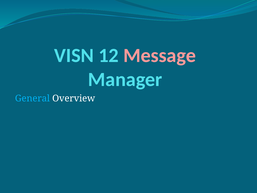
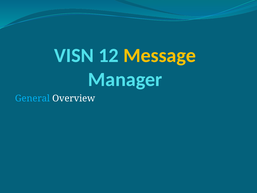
Message colour: pink -> yellow
